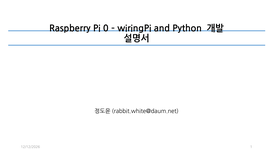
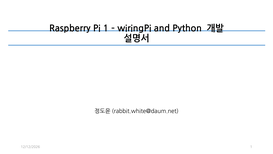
Pi 0: 0 -> 1
